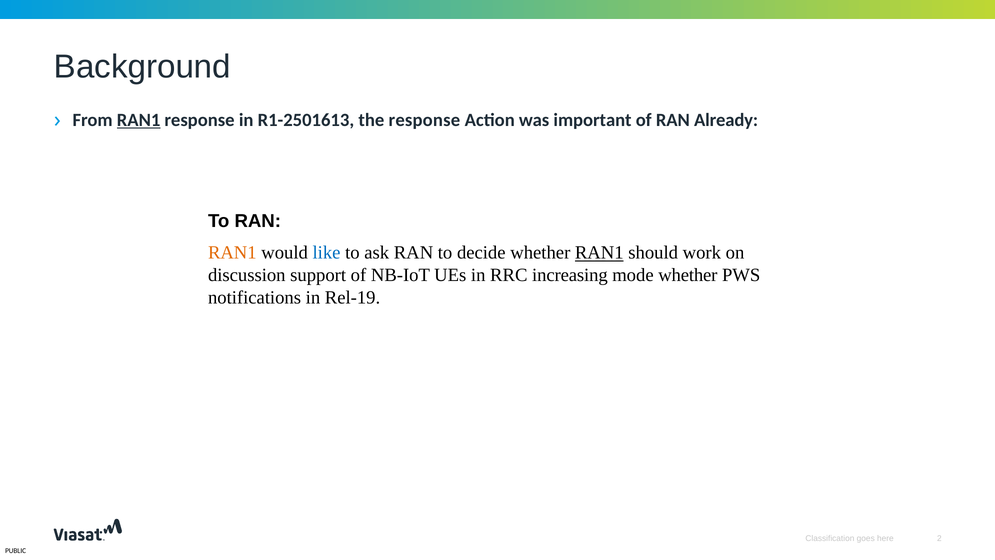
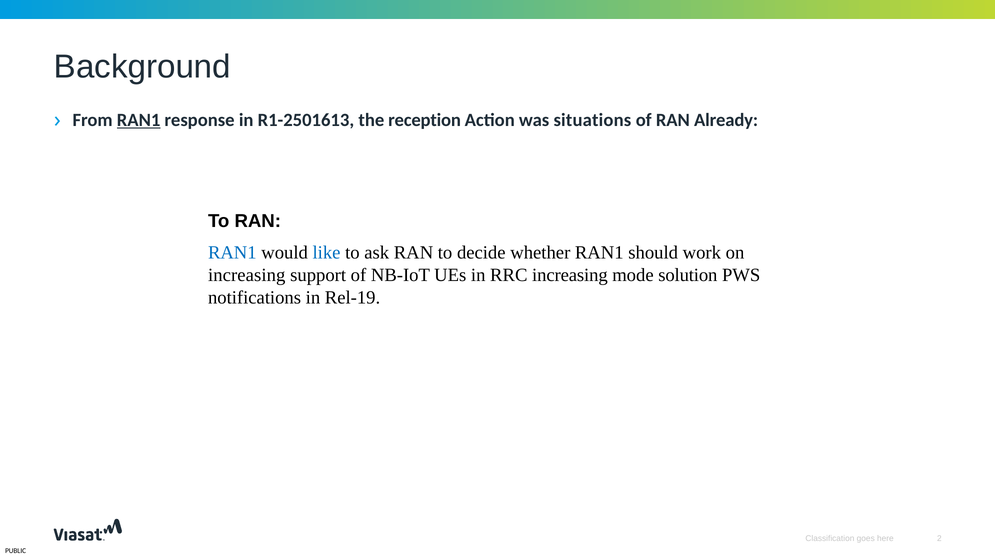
the response: response -> reception
important: important -> situations
RAN1 at (232, 253) colour: orange -> blue
RAN1 at (599, 253) underline: present -> none
discussion at (247, 275): discussion -> increasing
mode whether: whether -> solution
